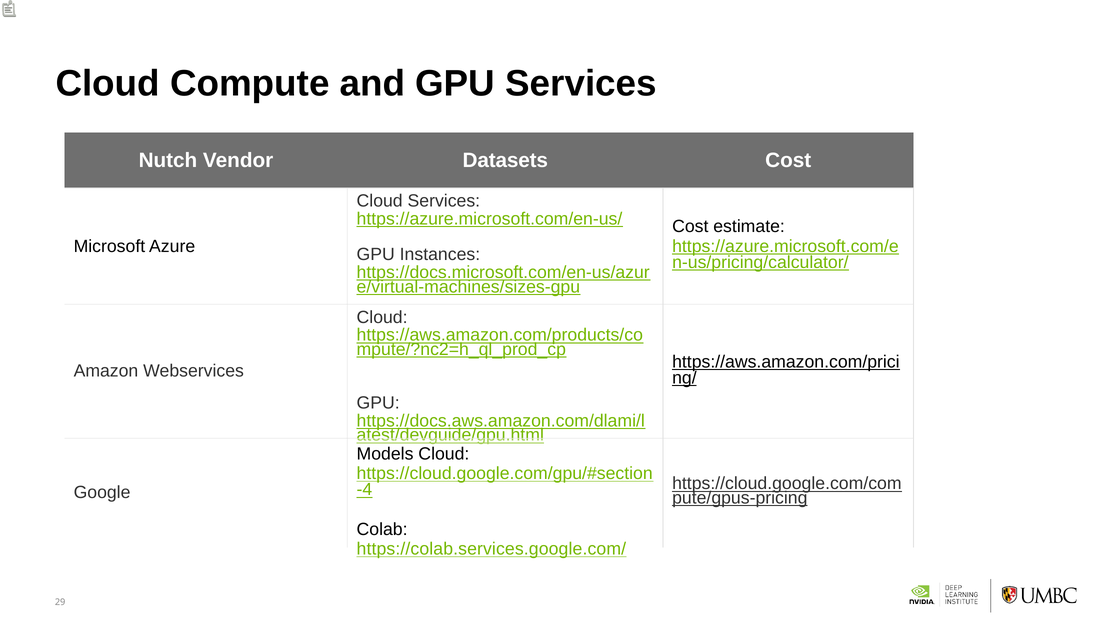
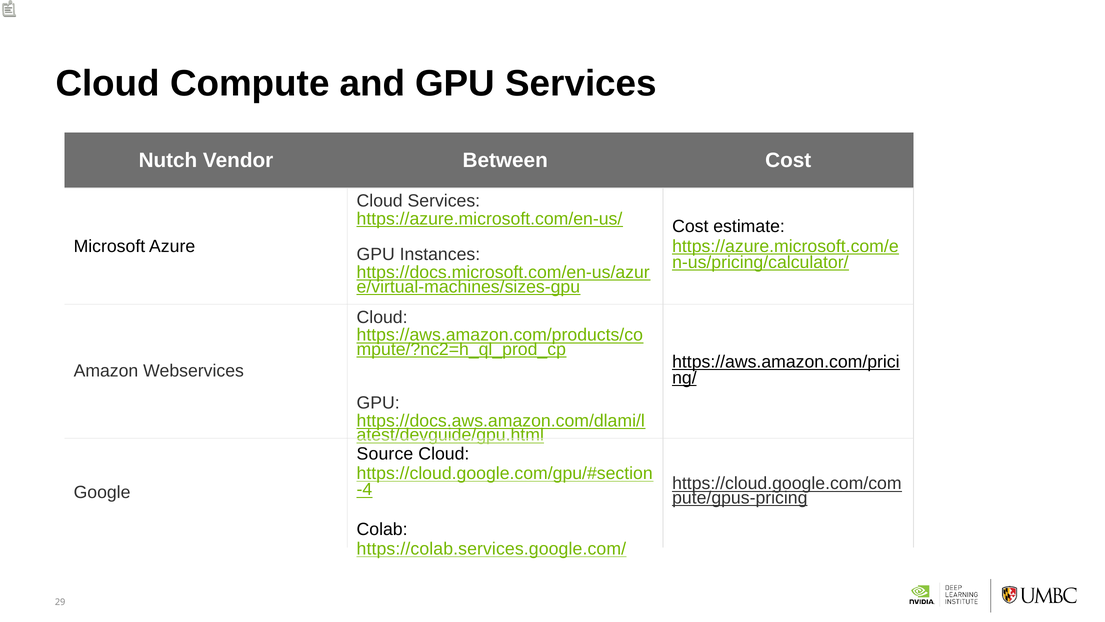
Datasets: Datasets -> Between
Models: Models -> Source
